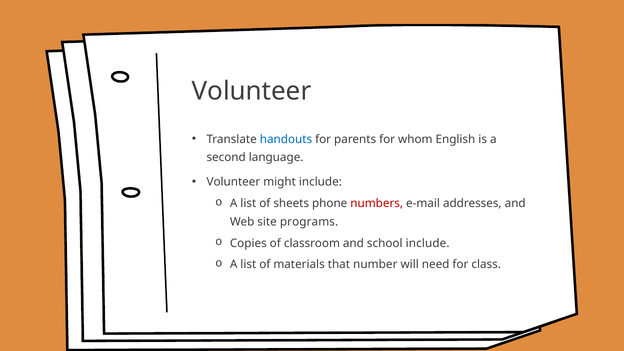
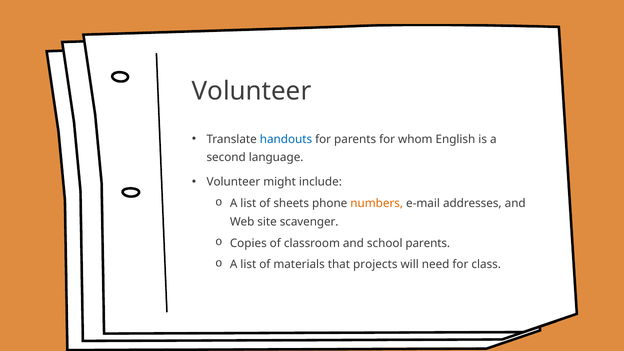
numbers colour: red -> orange
programs: programs -> scavenger
school include: include -> parents
number: number -> projects
